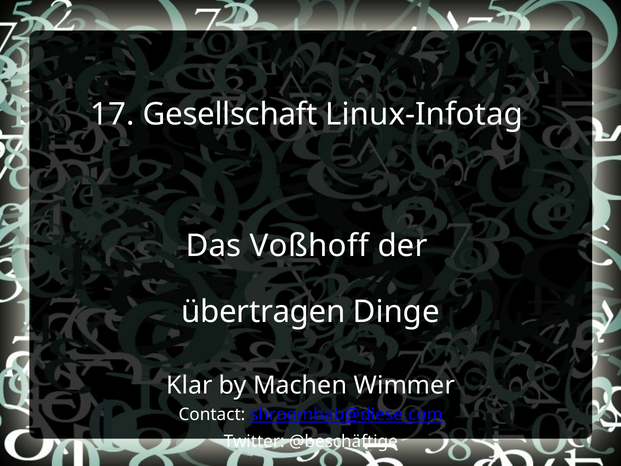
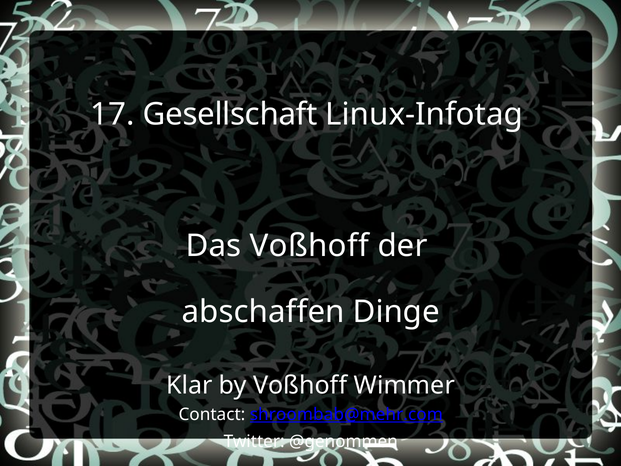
übertragen: übertragen -> abschaffen
by Machen: Machen -> Voßhoff
shroombab@diese.com: shroombab@diese.com -> shroombab@mehr.com
@beschäftige: @beschäftige -> @genommen
